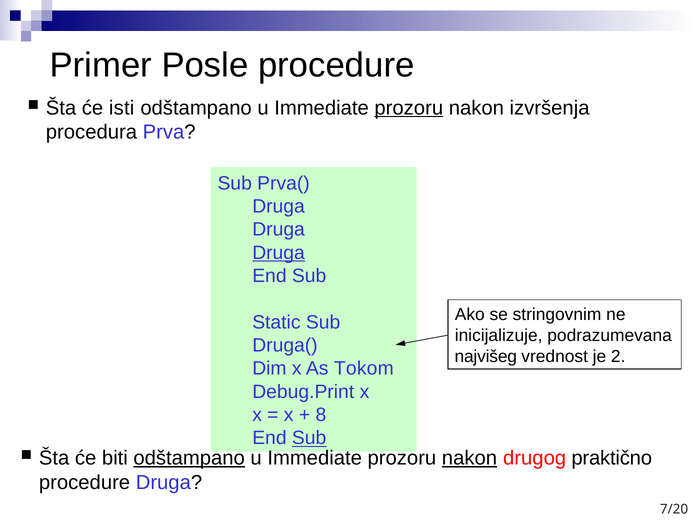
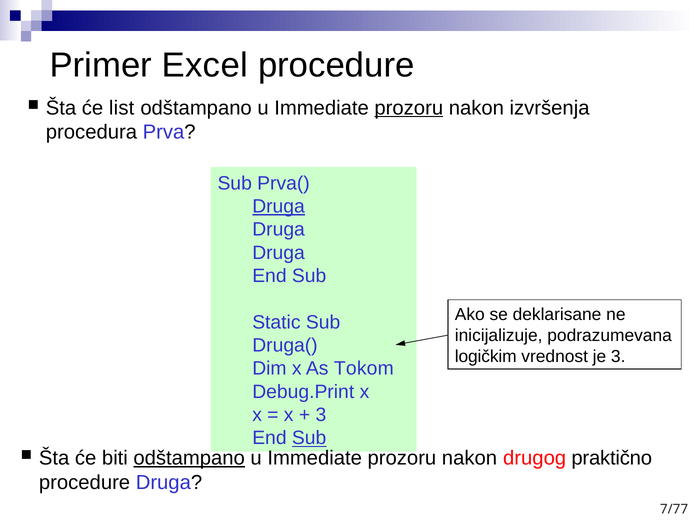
Posle: Posle -> Excel
isti: isti -> list
Druga at (279, 207) underline: none -> present
Druga at (279, 253) underline: present -> none
stringovnim: stringovnim -> deklarisane
najvišeg: najvišeg -> logičkim
je 2: 2 -> 3
8 at (321, 415): 8 -> 3
nakon at (469, 458) underline: present -> none
7/20: 7/20 -> 7/77
